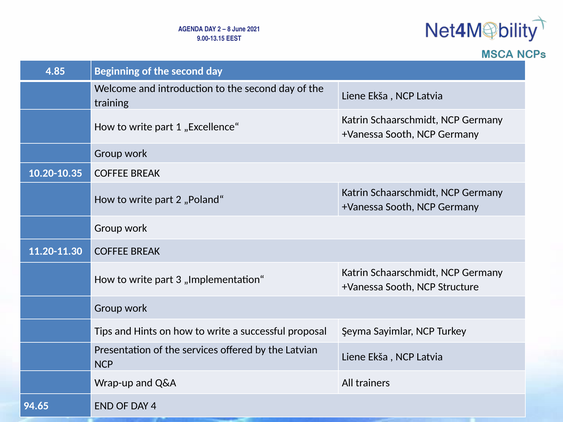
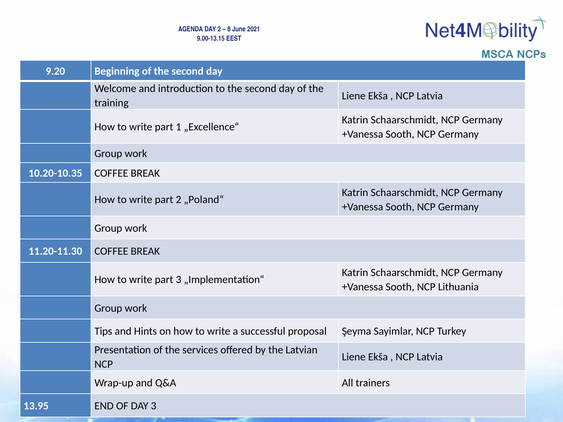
4.85: 4.85 -> 9.20
Structure: Structure -> Lithuania
94.65: 94.65 -> 13.95
DAY 4: 4 -> 3
